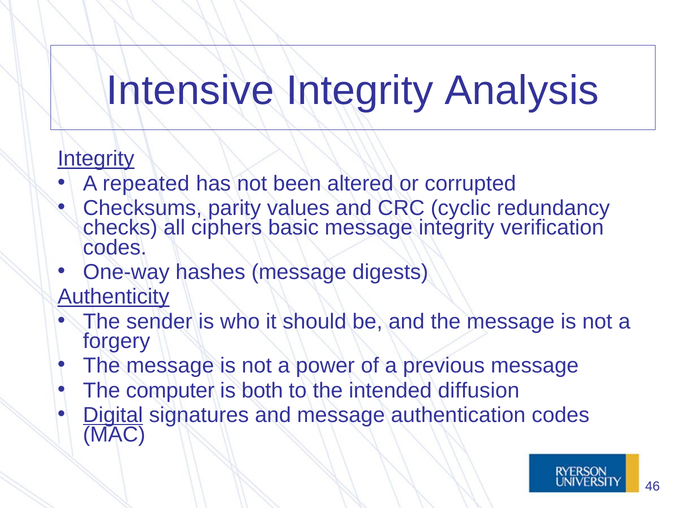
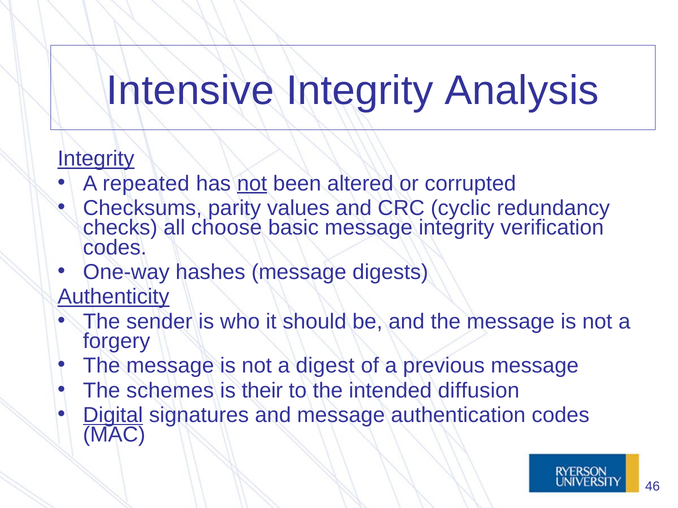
not at (252, 184) underline: none -> present
ciphers: ciphers -> choose
power: power -> digest
computer: computer -> schemes
both: both -> their
